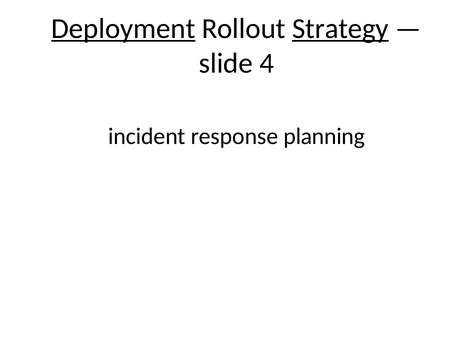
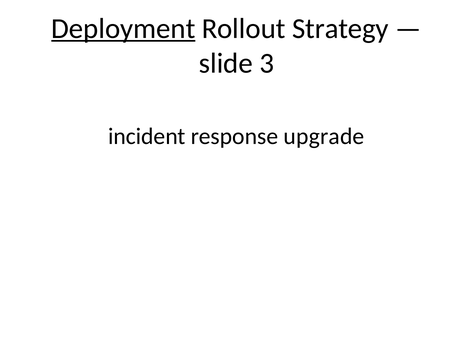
Strategy underline: present -> none
4: 4 -> 3
planning: planning -> upgrade
